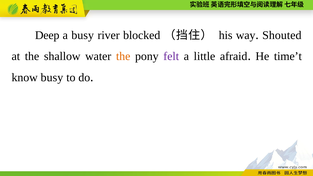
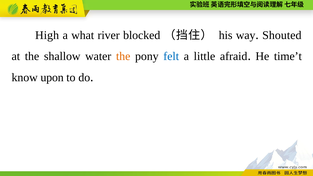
Deep: Deep -> High
a busy: busy -> what
felt colour: purple -> blue
know busy: busy -> upon
